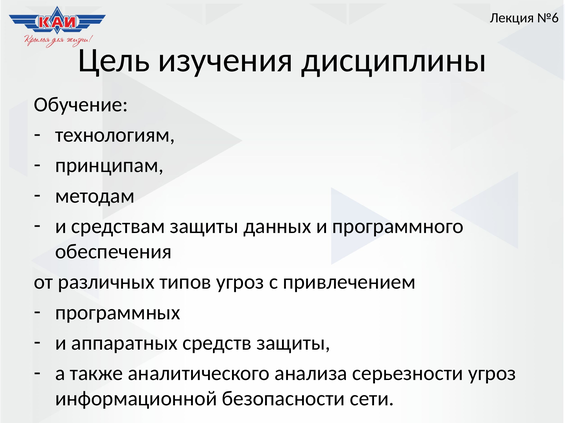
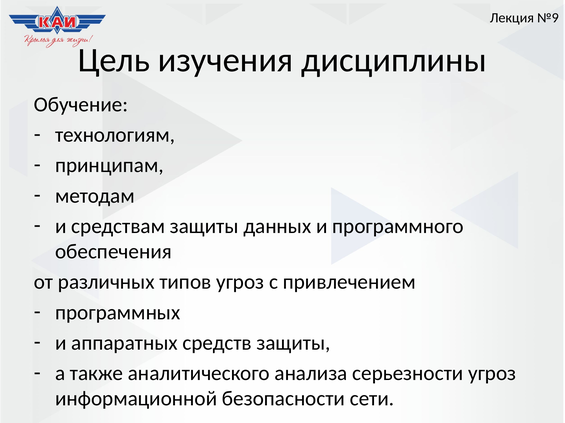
№6: №6 -> №9
